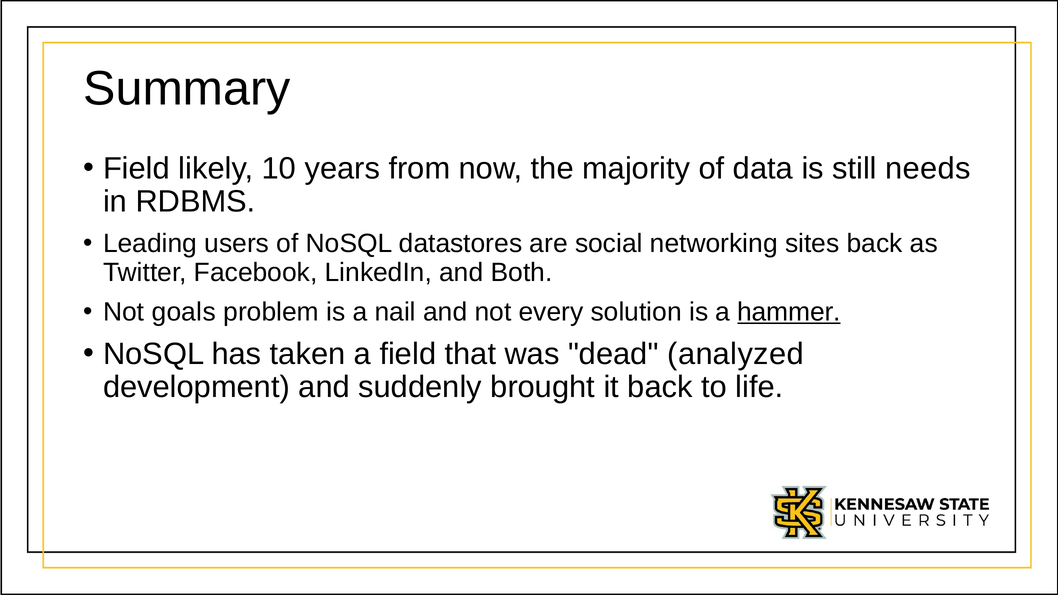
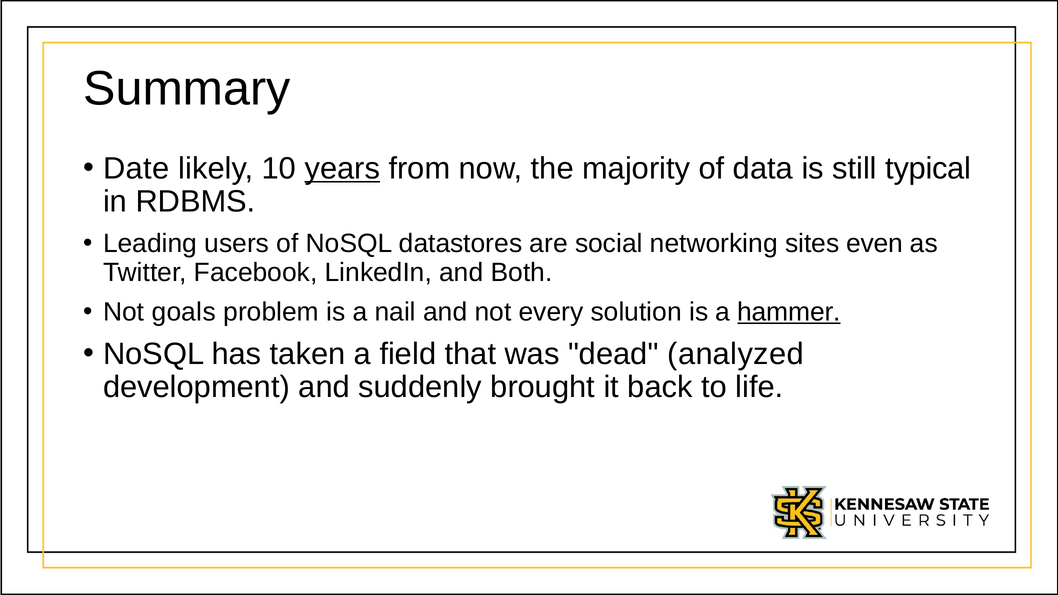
Field at (137, 168): Field -> Date
years underline: none -> present
needs: needs -> typical
sites back: back -> even
